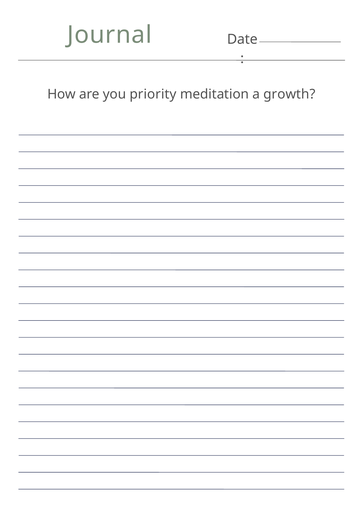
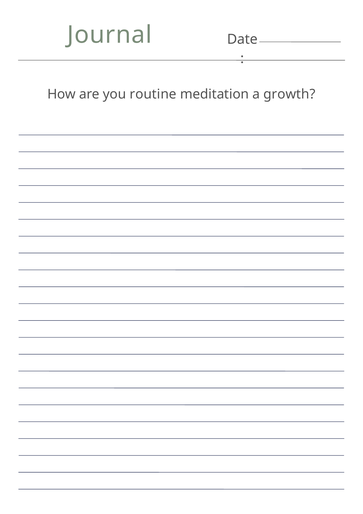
priority: priority -> routine
